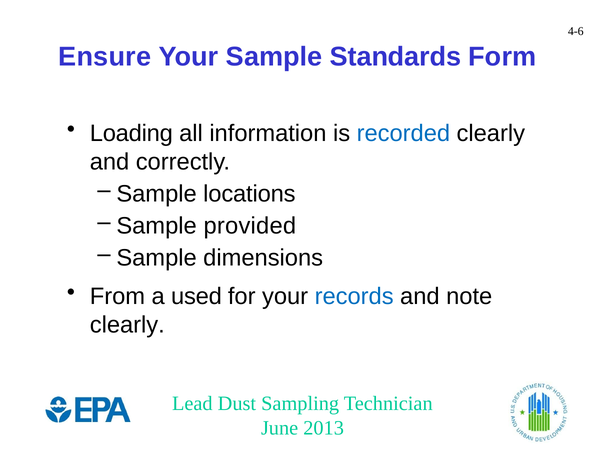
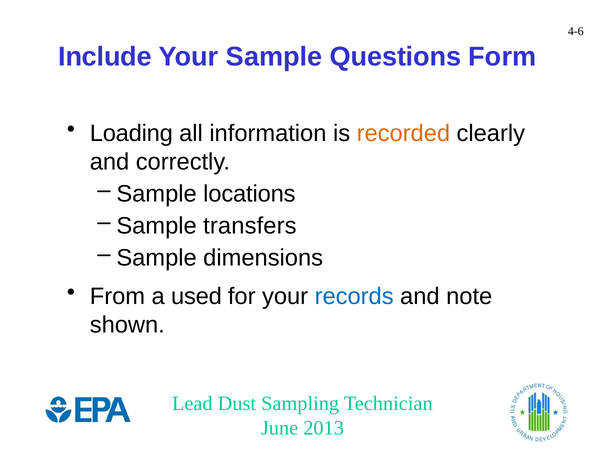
Ensure: Ensure -> Include
Standards: Standards -> Questions
recorded colour: blue -> orange
provided: provided -> transfers
clearly at (127, 325): clearly -> shown
